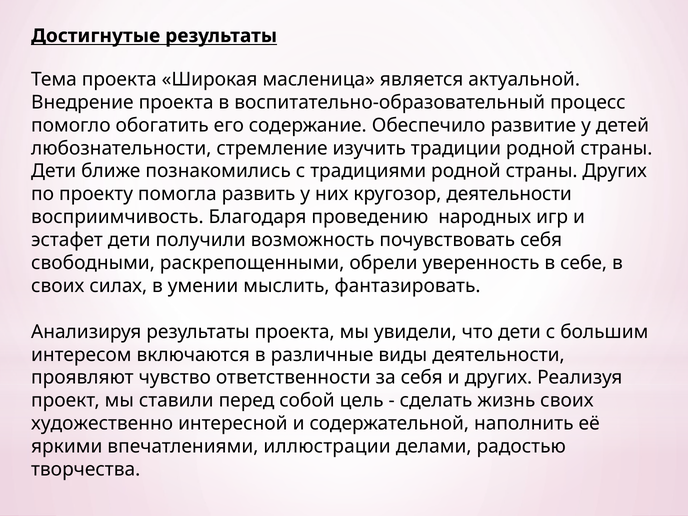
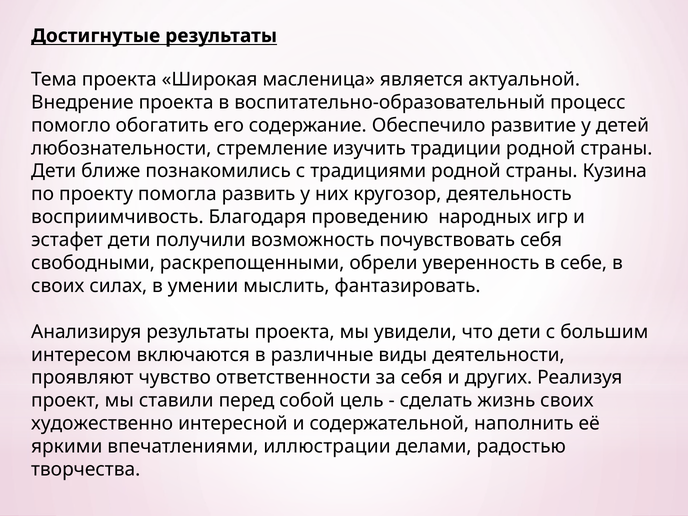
страны Других: Других -> Кузина
кругозор деятельности: деятельности -> деятельность
